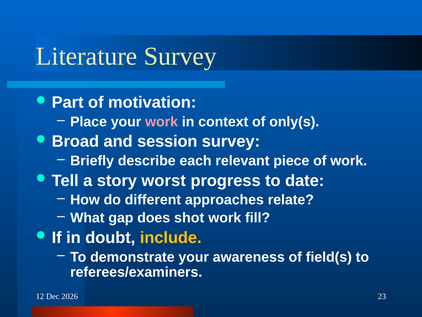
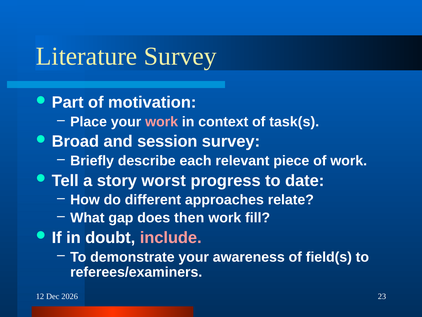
only(s: only(s -> task(s
shot: shot -> then
include colour: yellow -> pink
